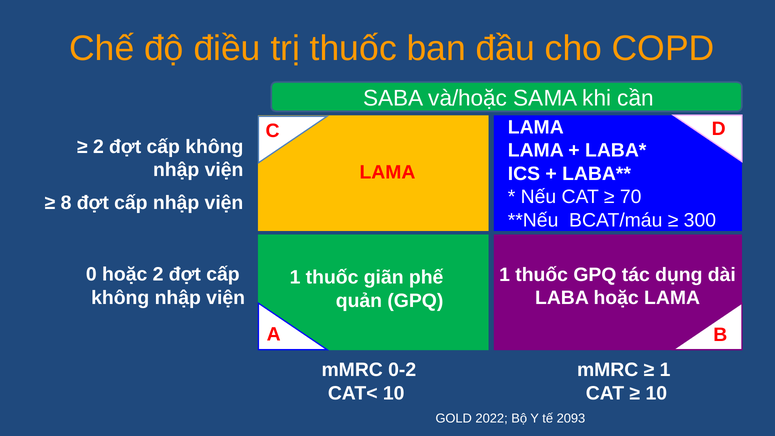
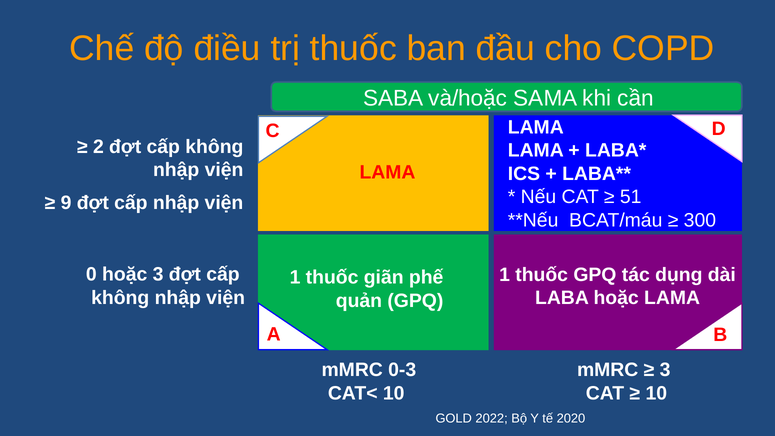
70: 70 -> 51
8: 8 -> 9
hoặc 2: 2 -> 3
0-2: 0-2 -> 0-3
1 at (665, 370): 1 -> 3
2093: 2093 -> 2020
